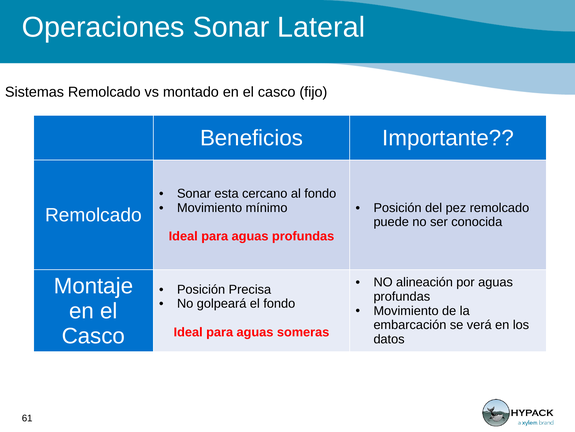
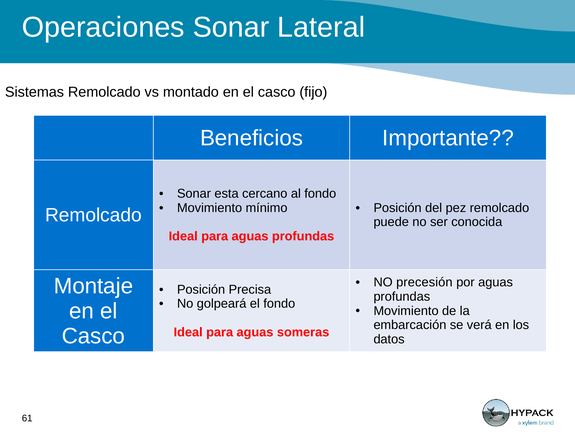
alineación: alineación -> precesión
